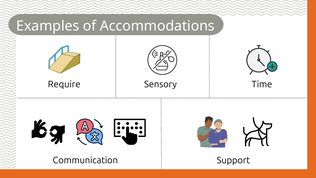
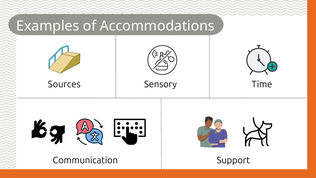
Require: Require -> Sources
